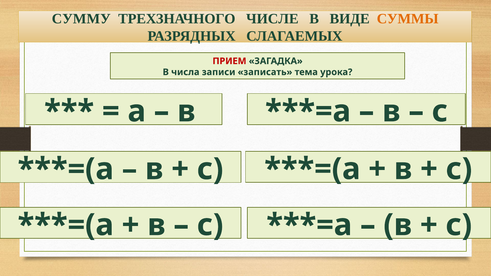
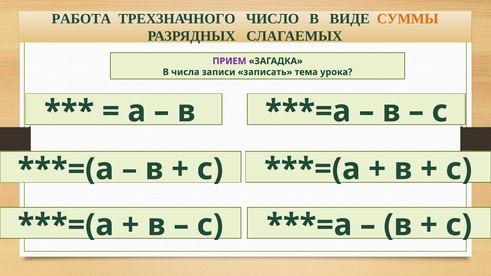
СУММУ: СУММУ -> РАБОТА
ЧИСЛЕ: ЧИСЛЕ -> ЧИСЛО
ПРИЕМ colour: red -> purple
